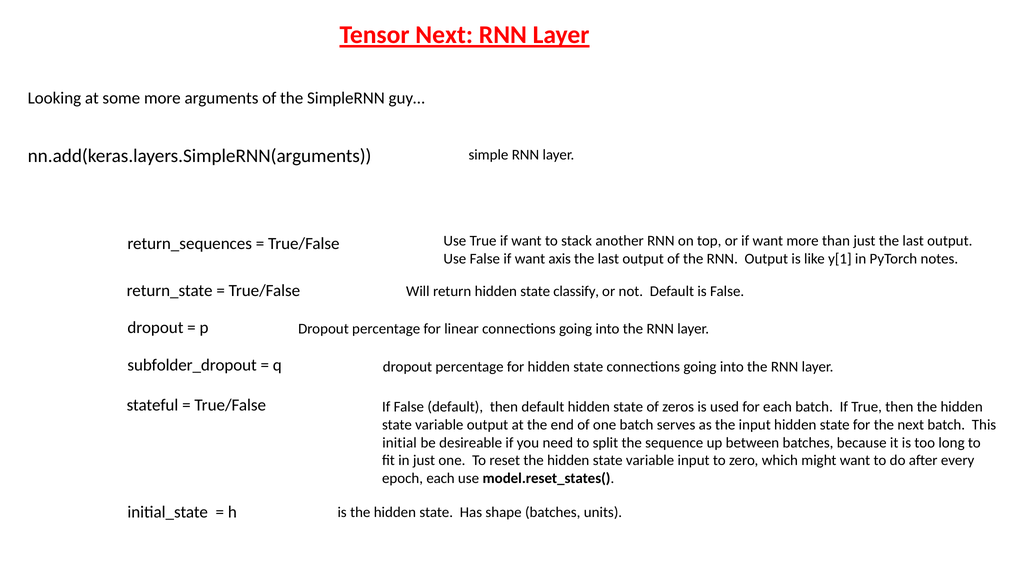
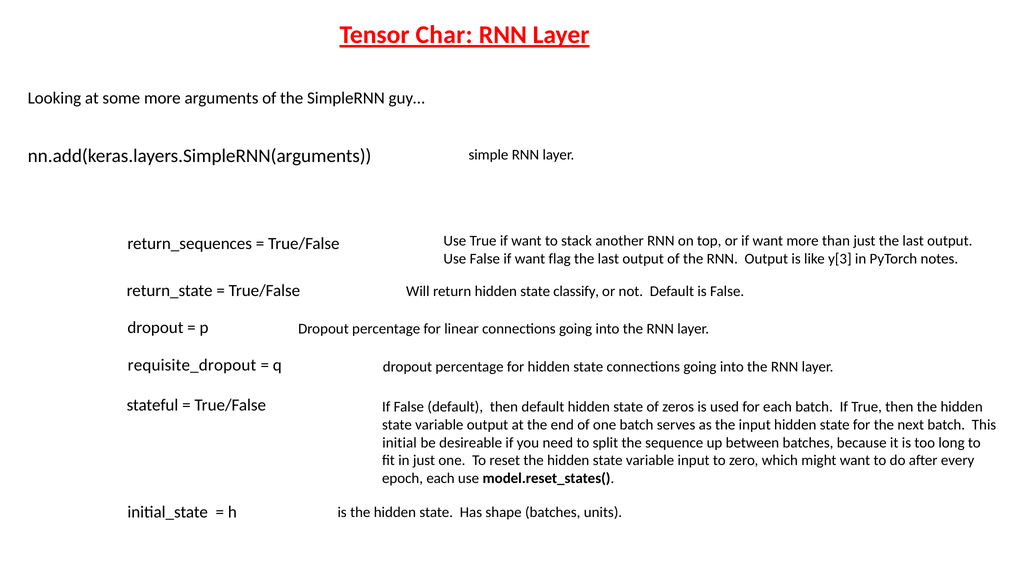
Tensor Next: Next -> Char
axis: axis -> flag
y[1: y[1 -> y[3
subfolder_dropout: subfolder_dropout -> requisite_dropout
